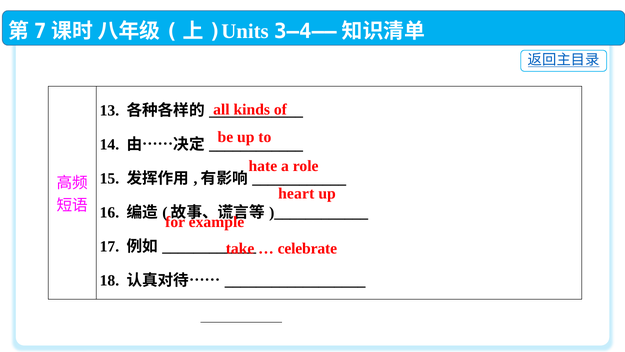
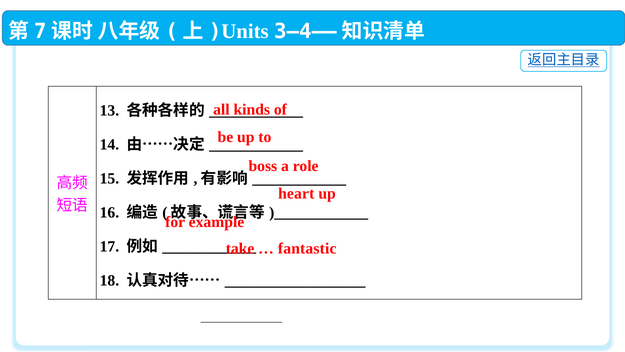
hate: hate -> boss
celebrate: celebrate -> fantastic
